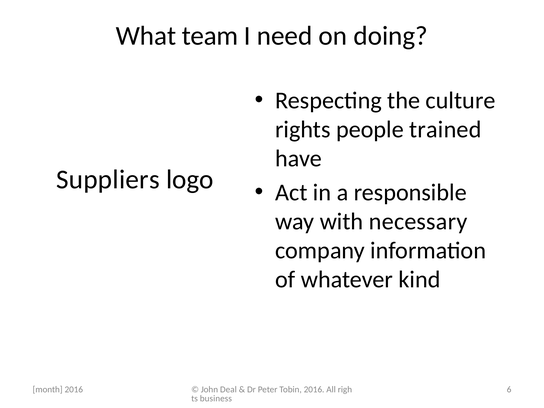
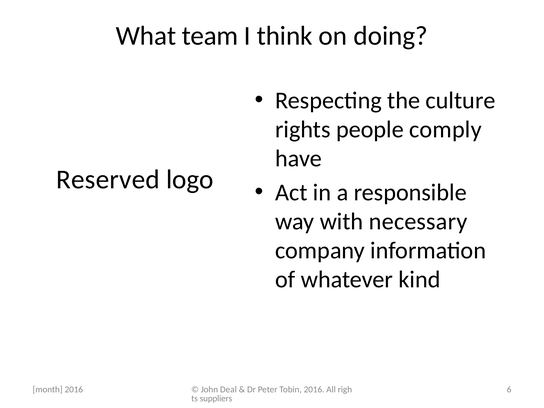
need: need -> think
trained: trained -> comply
Suppliers: Suppliers -> Reserved
business: business -> suppliers
